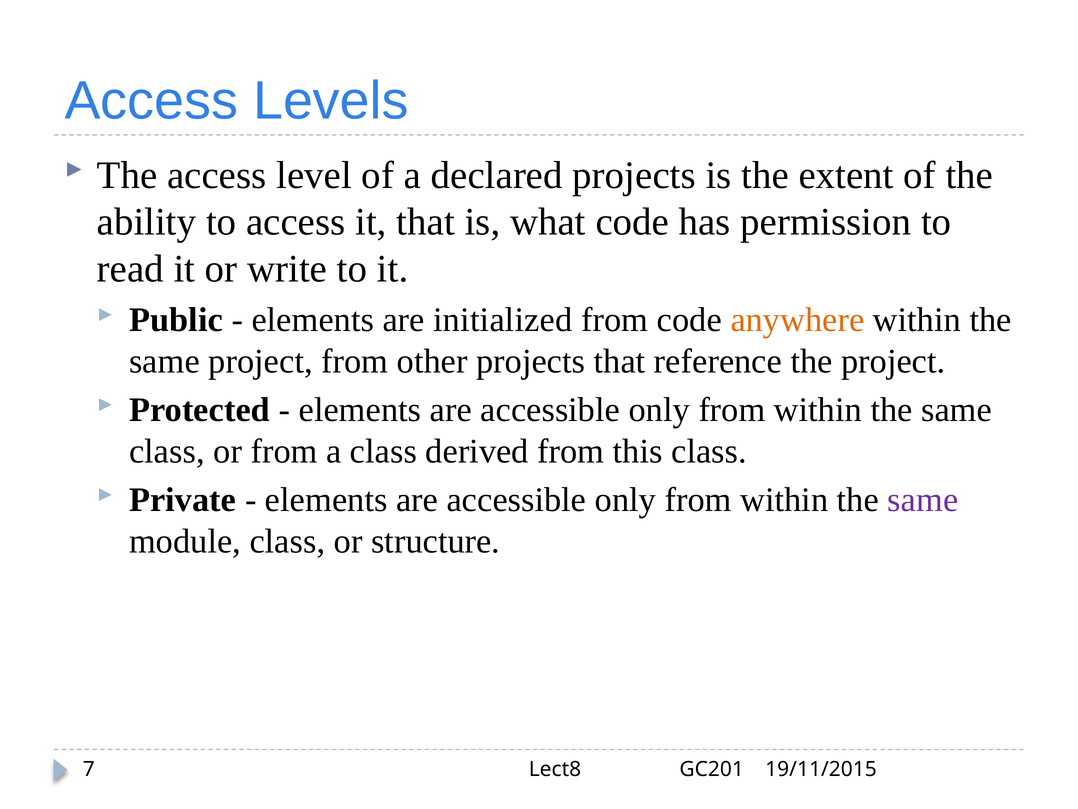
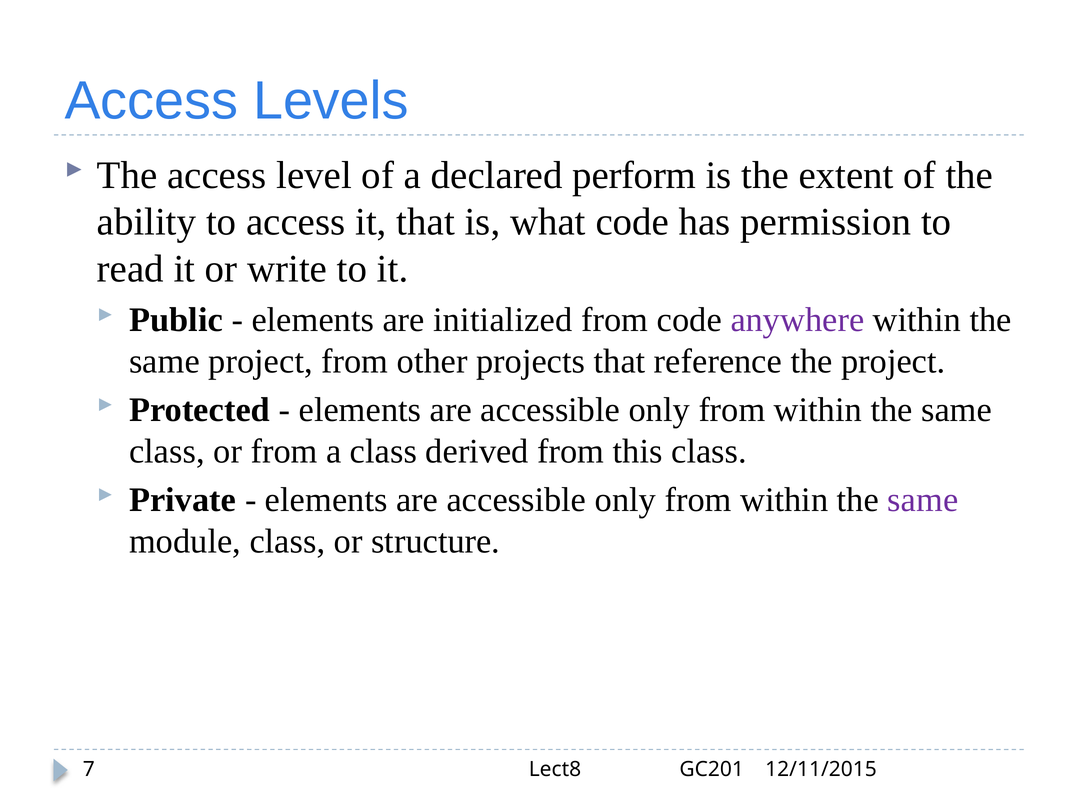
declared projects: projects -> perform
anywhere colour: orange -> purple
19/11/2015: 19/11/2015 -> 12/11/2015
